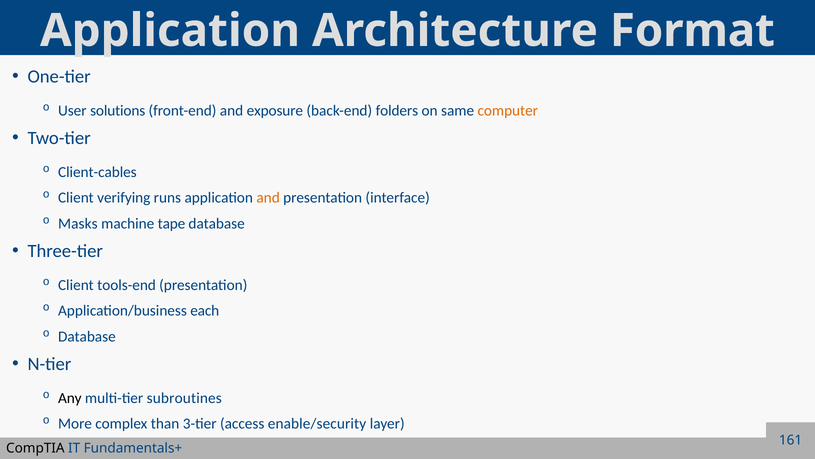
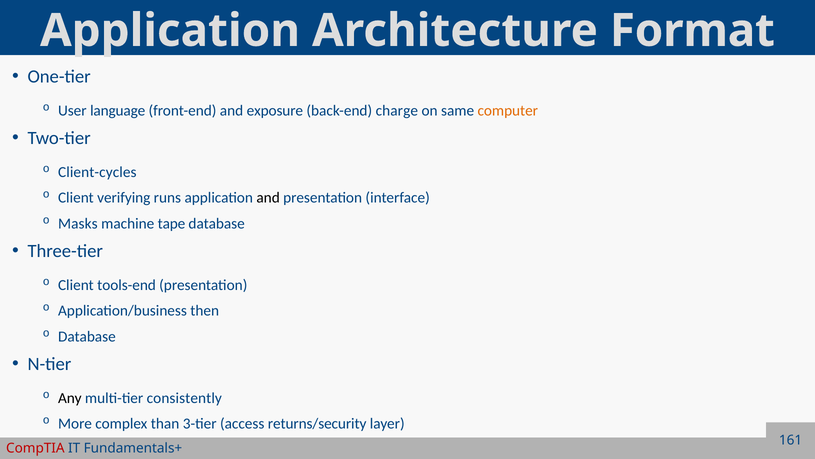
solutions: solutions -> language
folders: folders -> charge
Client-cables: Client-cables -> Client-cycles
and at (268, 198) colour: orange -> black
each: each -> then
subroutines: subroutines -> consistently
enable/security: enable/security -> returns/security
CompTIA colour: black -> red
